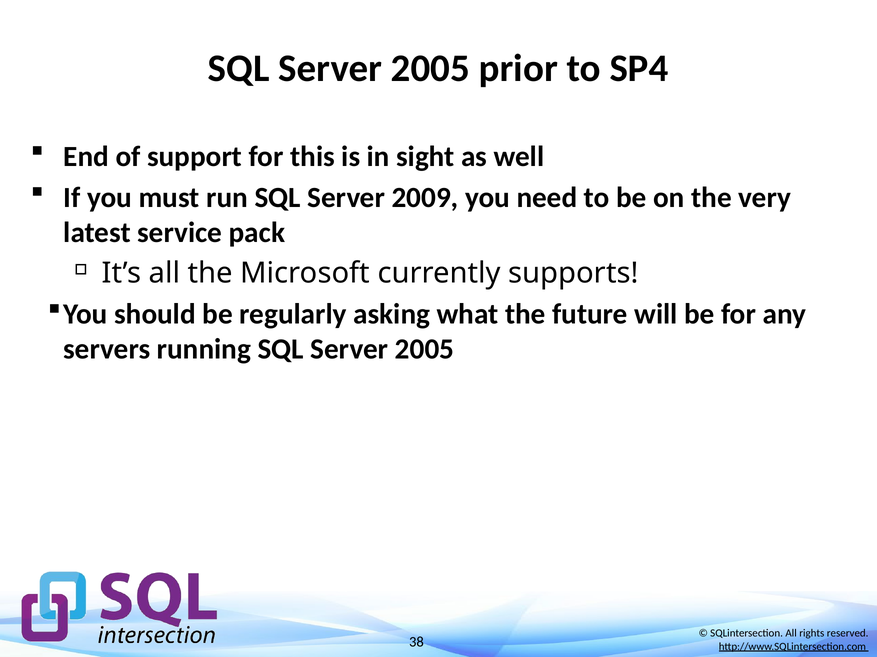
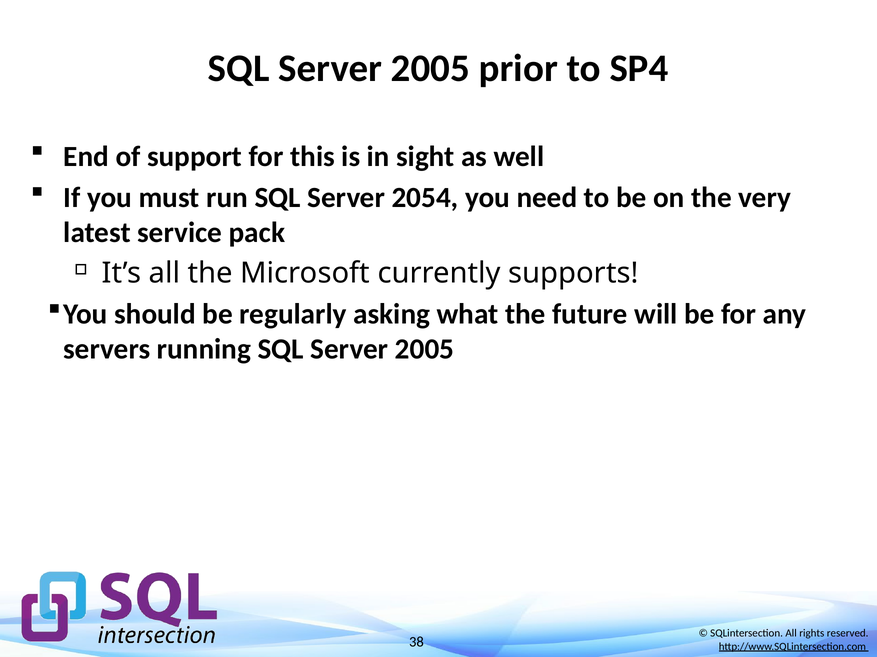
2009: 2009 -> 2054
